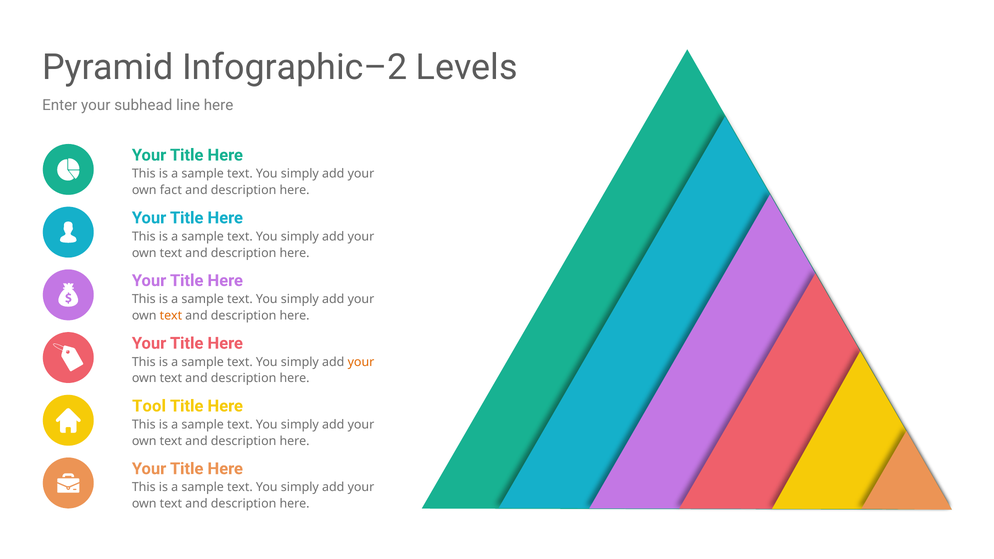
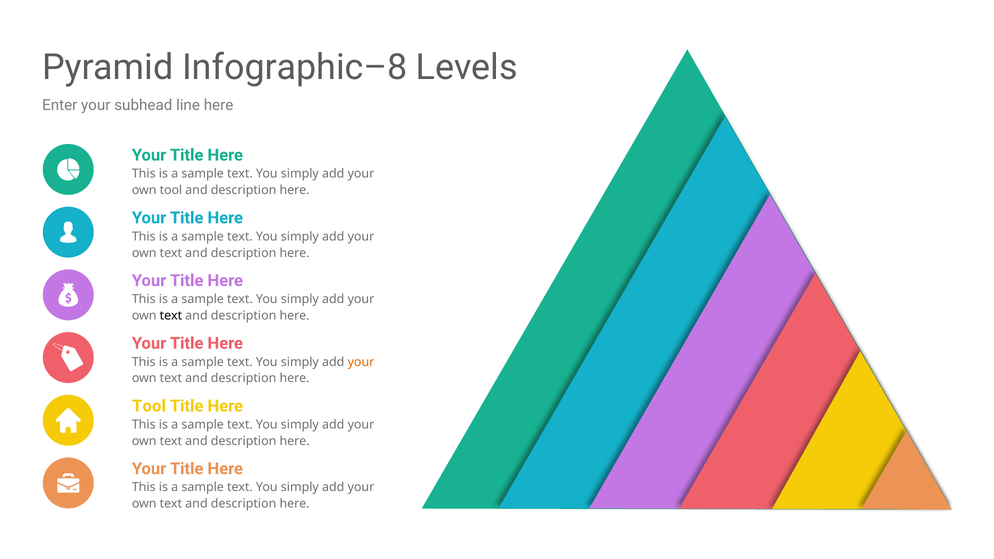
Infographic–2: Infographic–2 -> Infographic–8
own fact: fact -> tool
text at (171, 316) colour: orange -> black
